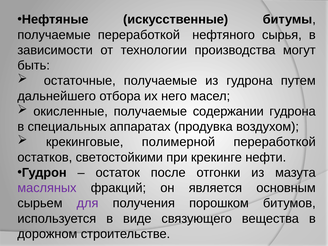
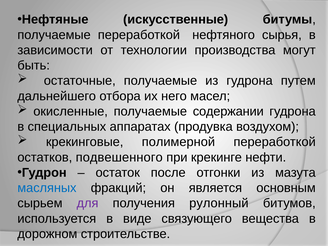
светостойкими: светостойкими -> подвешенного
масляных colour: purple -> blue
порошком: порошком -> рулонный
